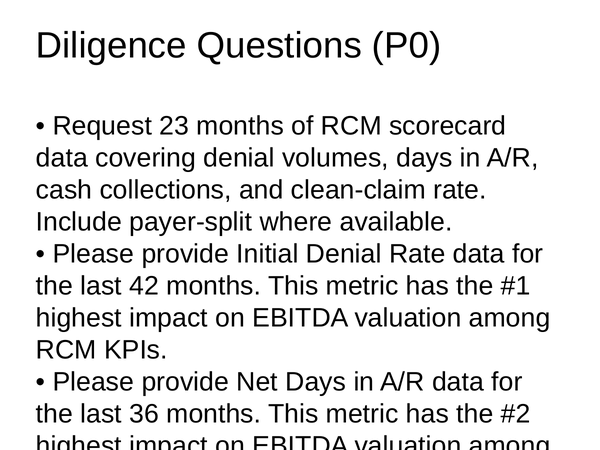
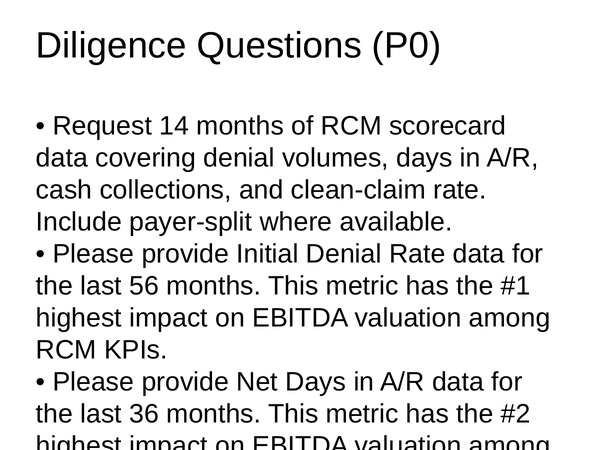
23: 23 -> 14
42: 42 -> 56
